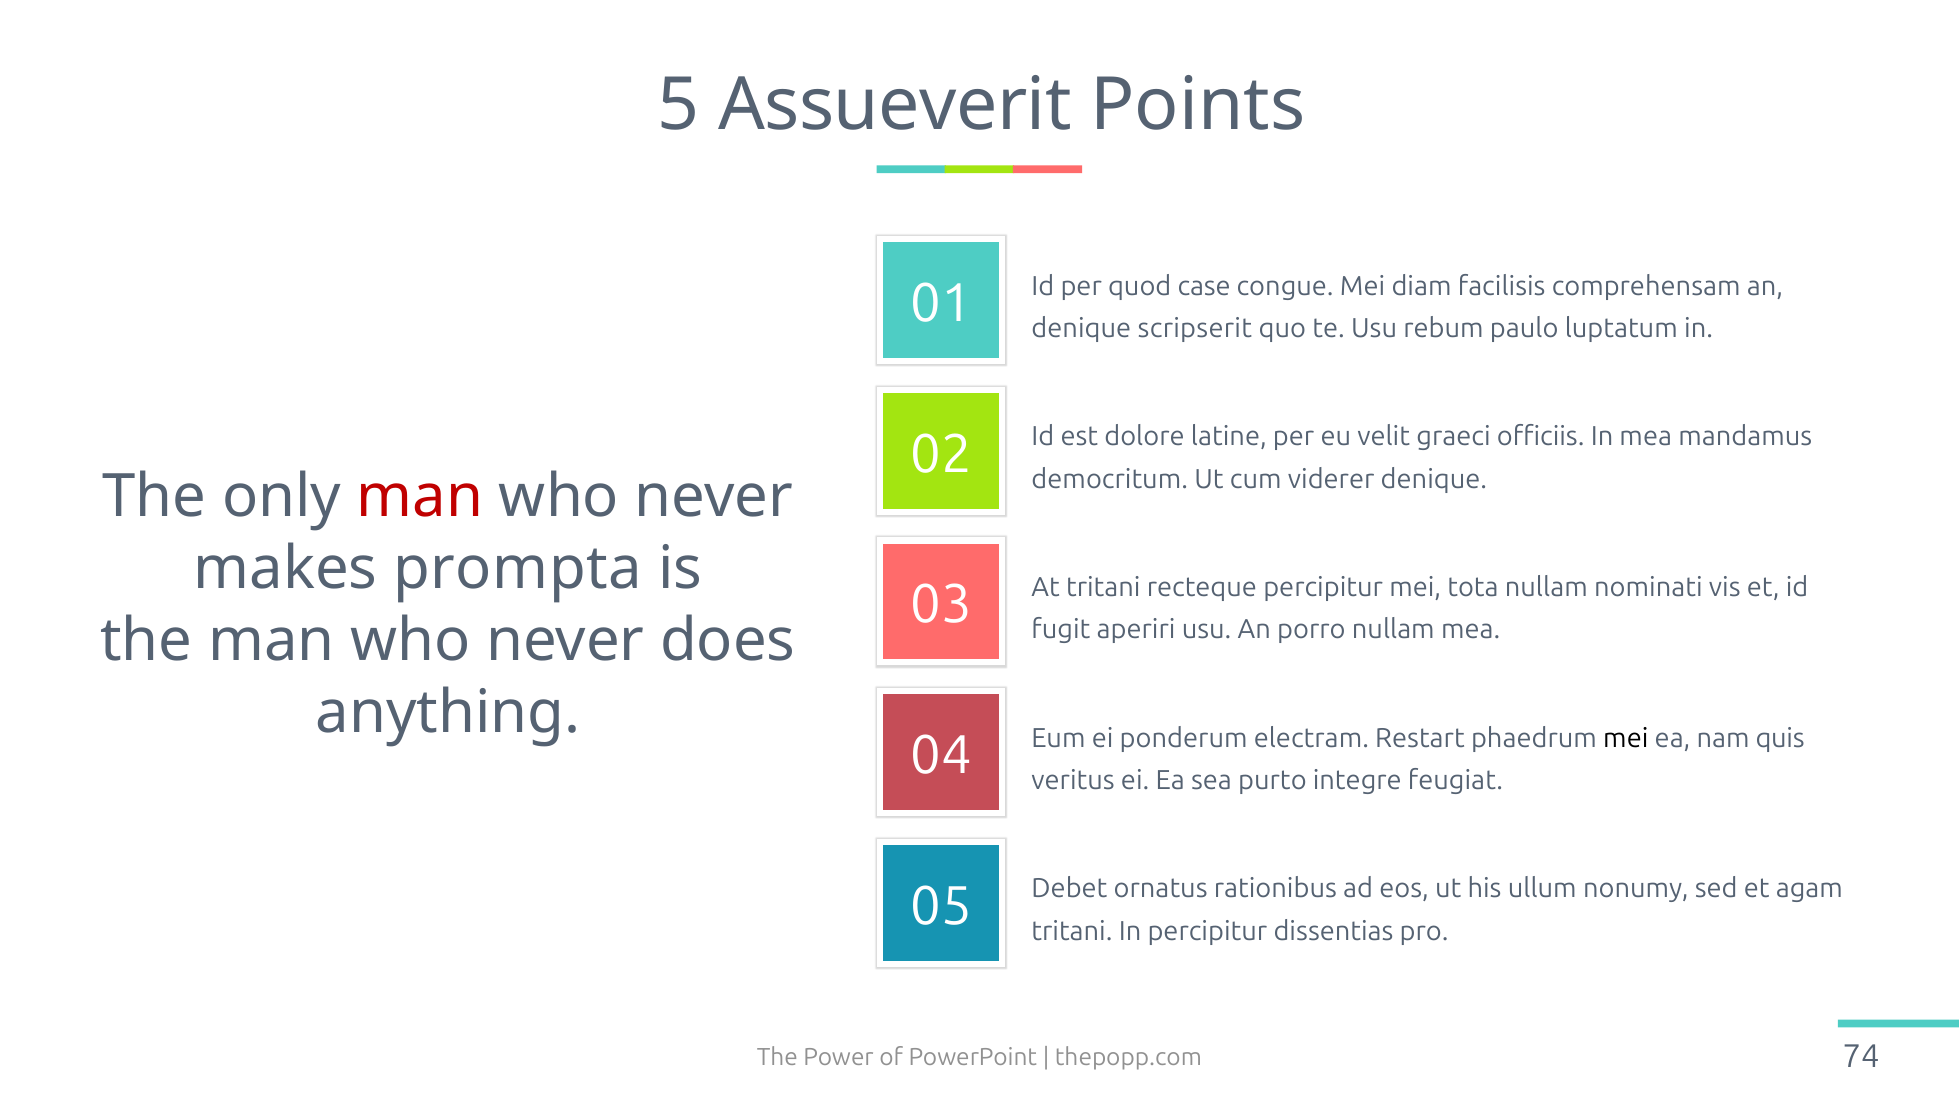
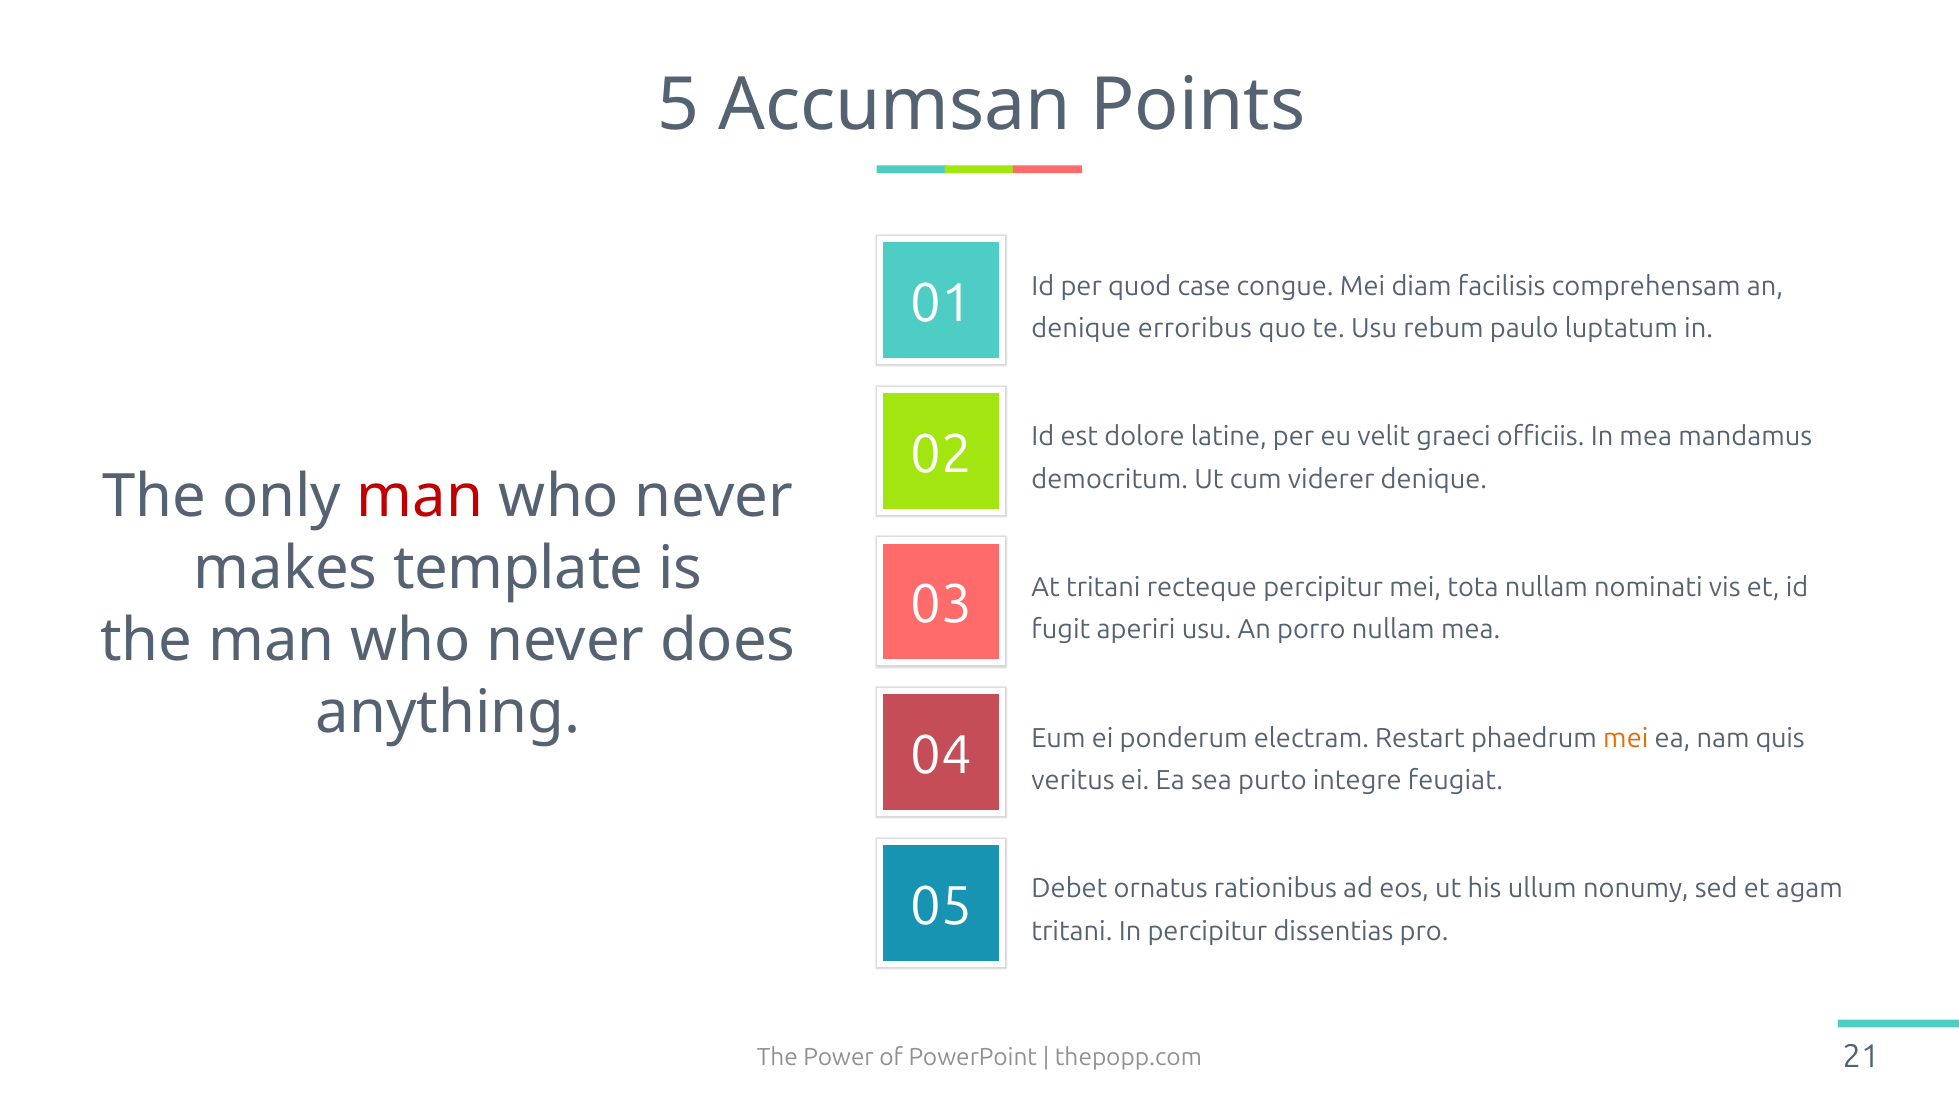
Assueverit: Assueverit -> Accumsan
scripserit: scripserit -> erroribus
prompta: prompta -> template
mei at (1626, 738) colour: black -> orange
74: 74 -> 21
